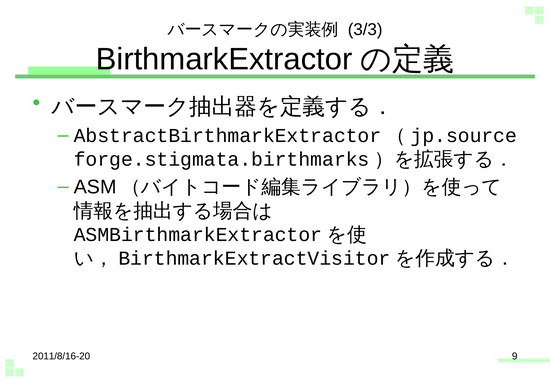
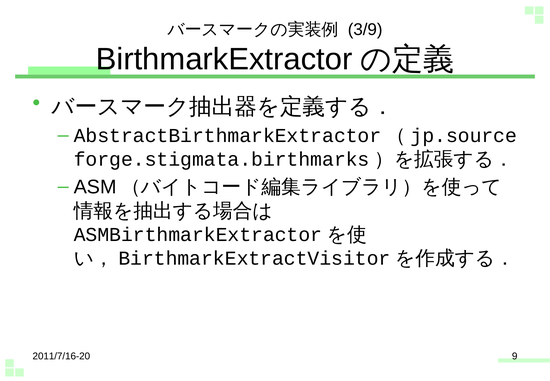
3/3: 3/3 -> 3/9
2011/8/16-20: 2011/8/16-20 -> 2011/7/16-20
